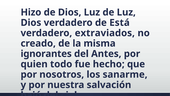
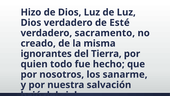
Está: Está -> Esté
extraviados: extraviados -> sacramento
Antes: Antes -> Tierra
